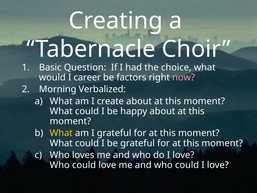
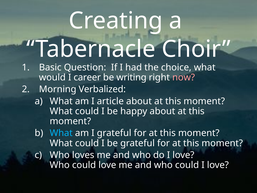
factors: factors -> writing
create: create -> article
What at (61, 133) colour: yellow -> light blue
